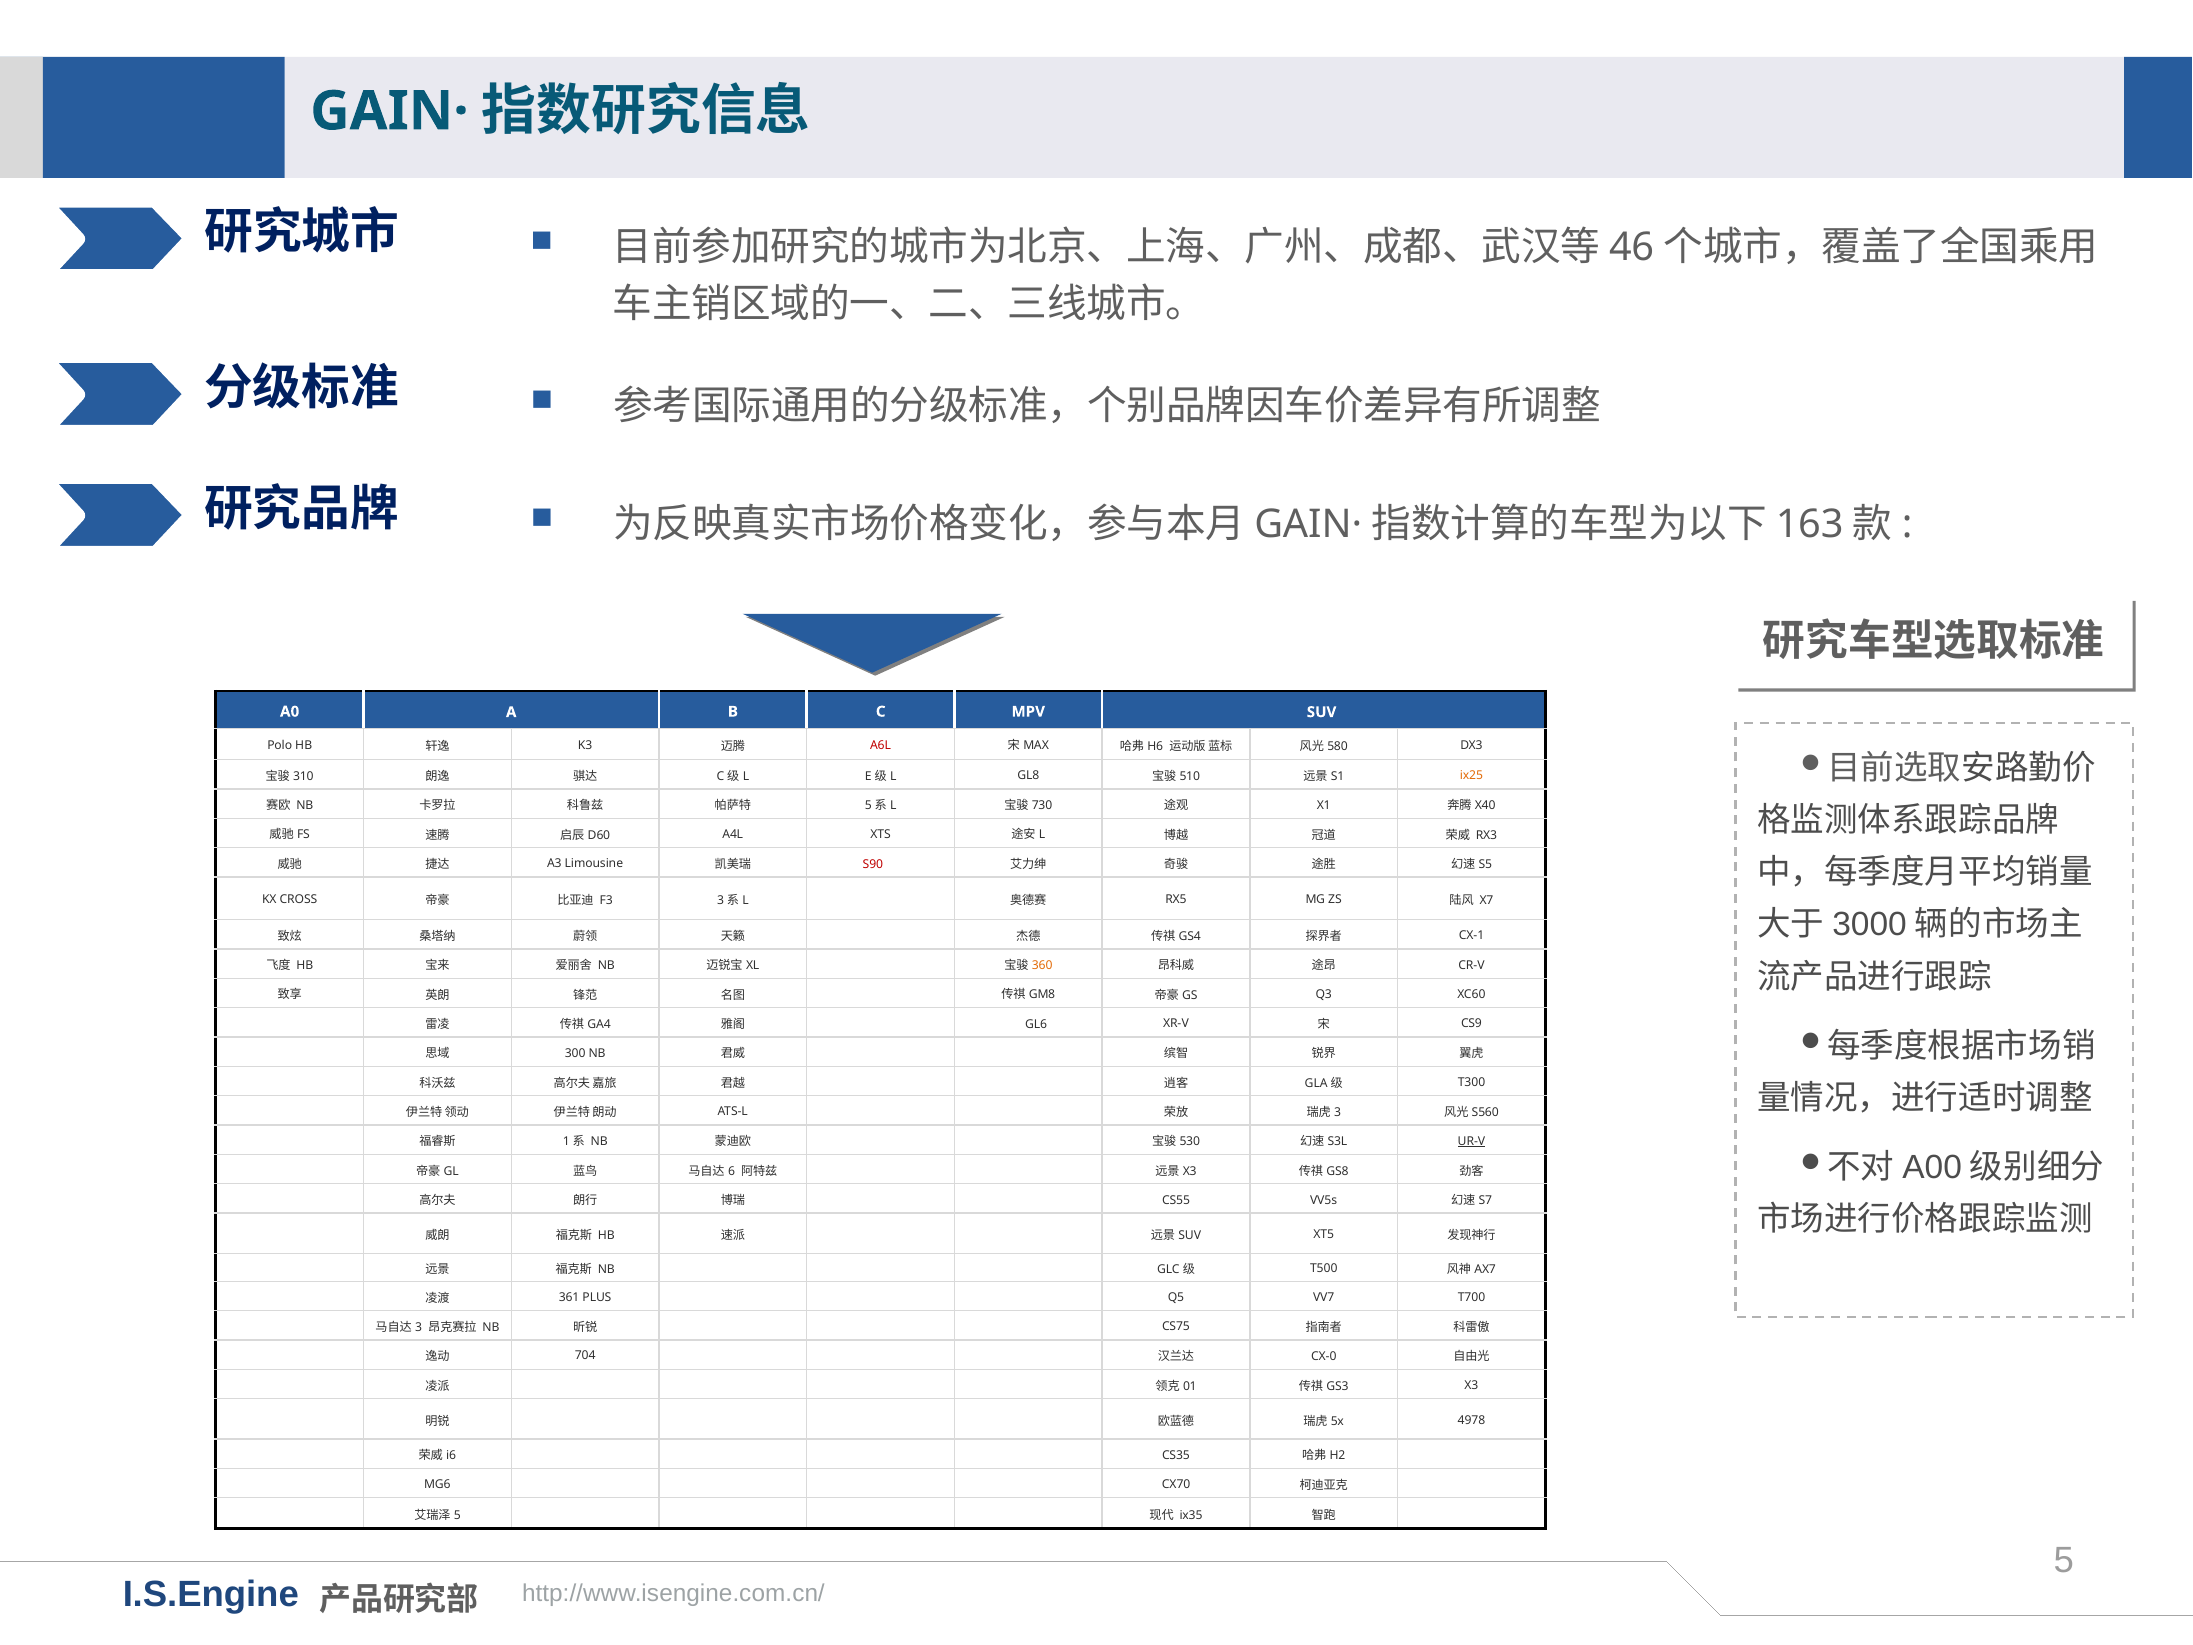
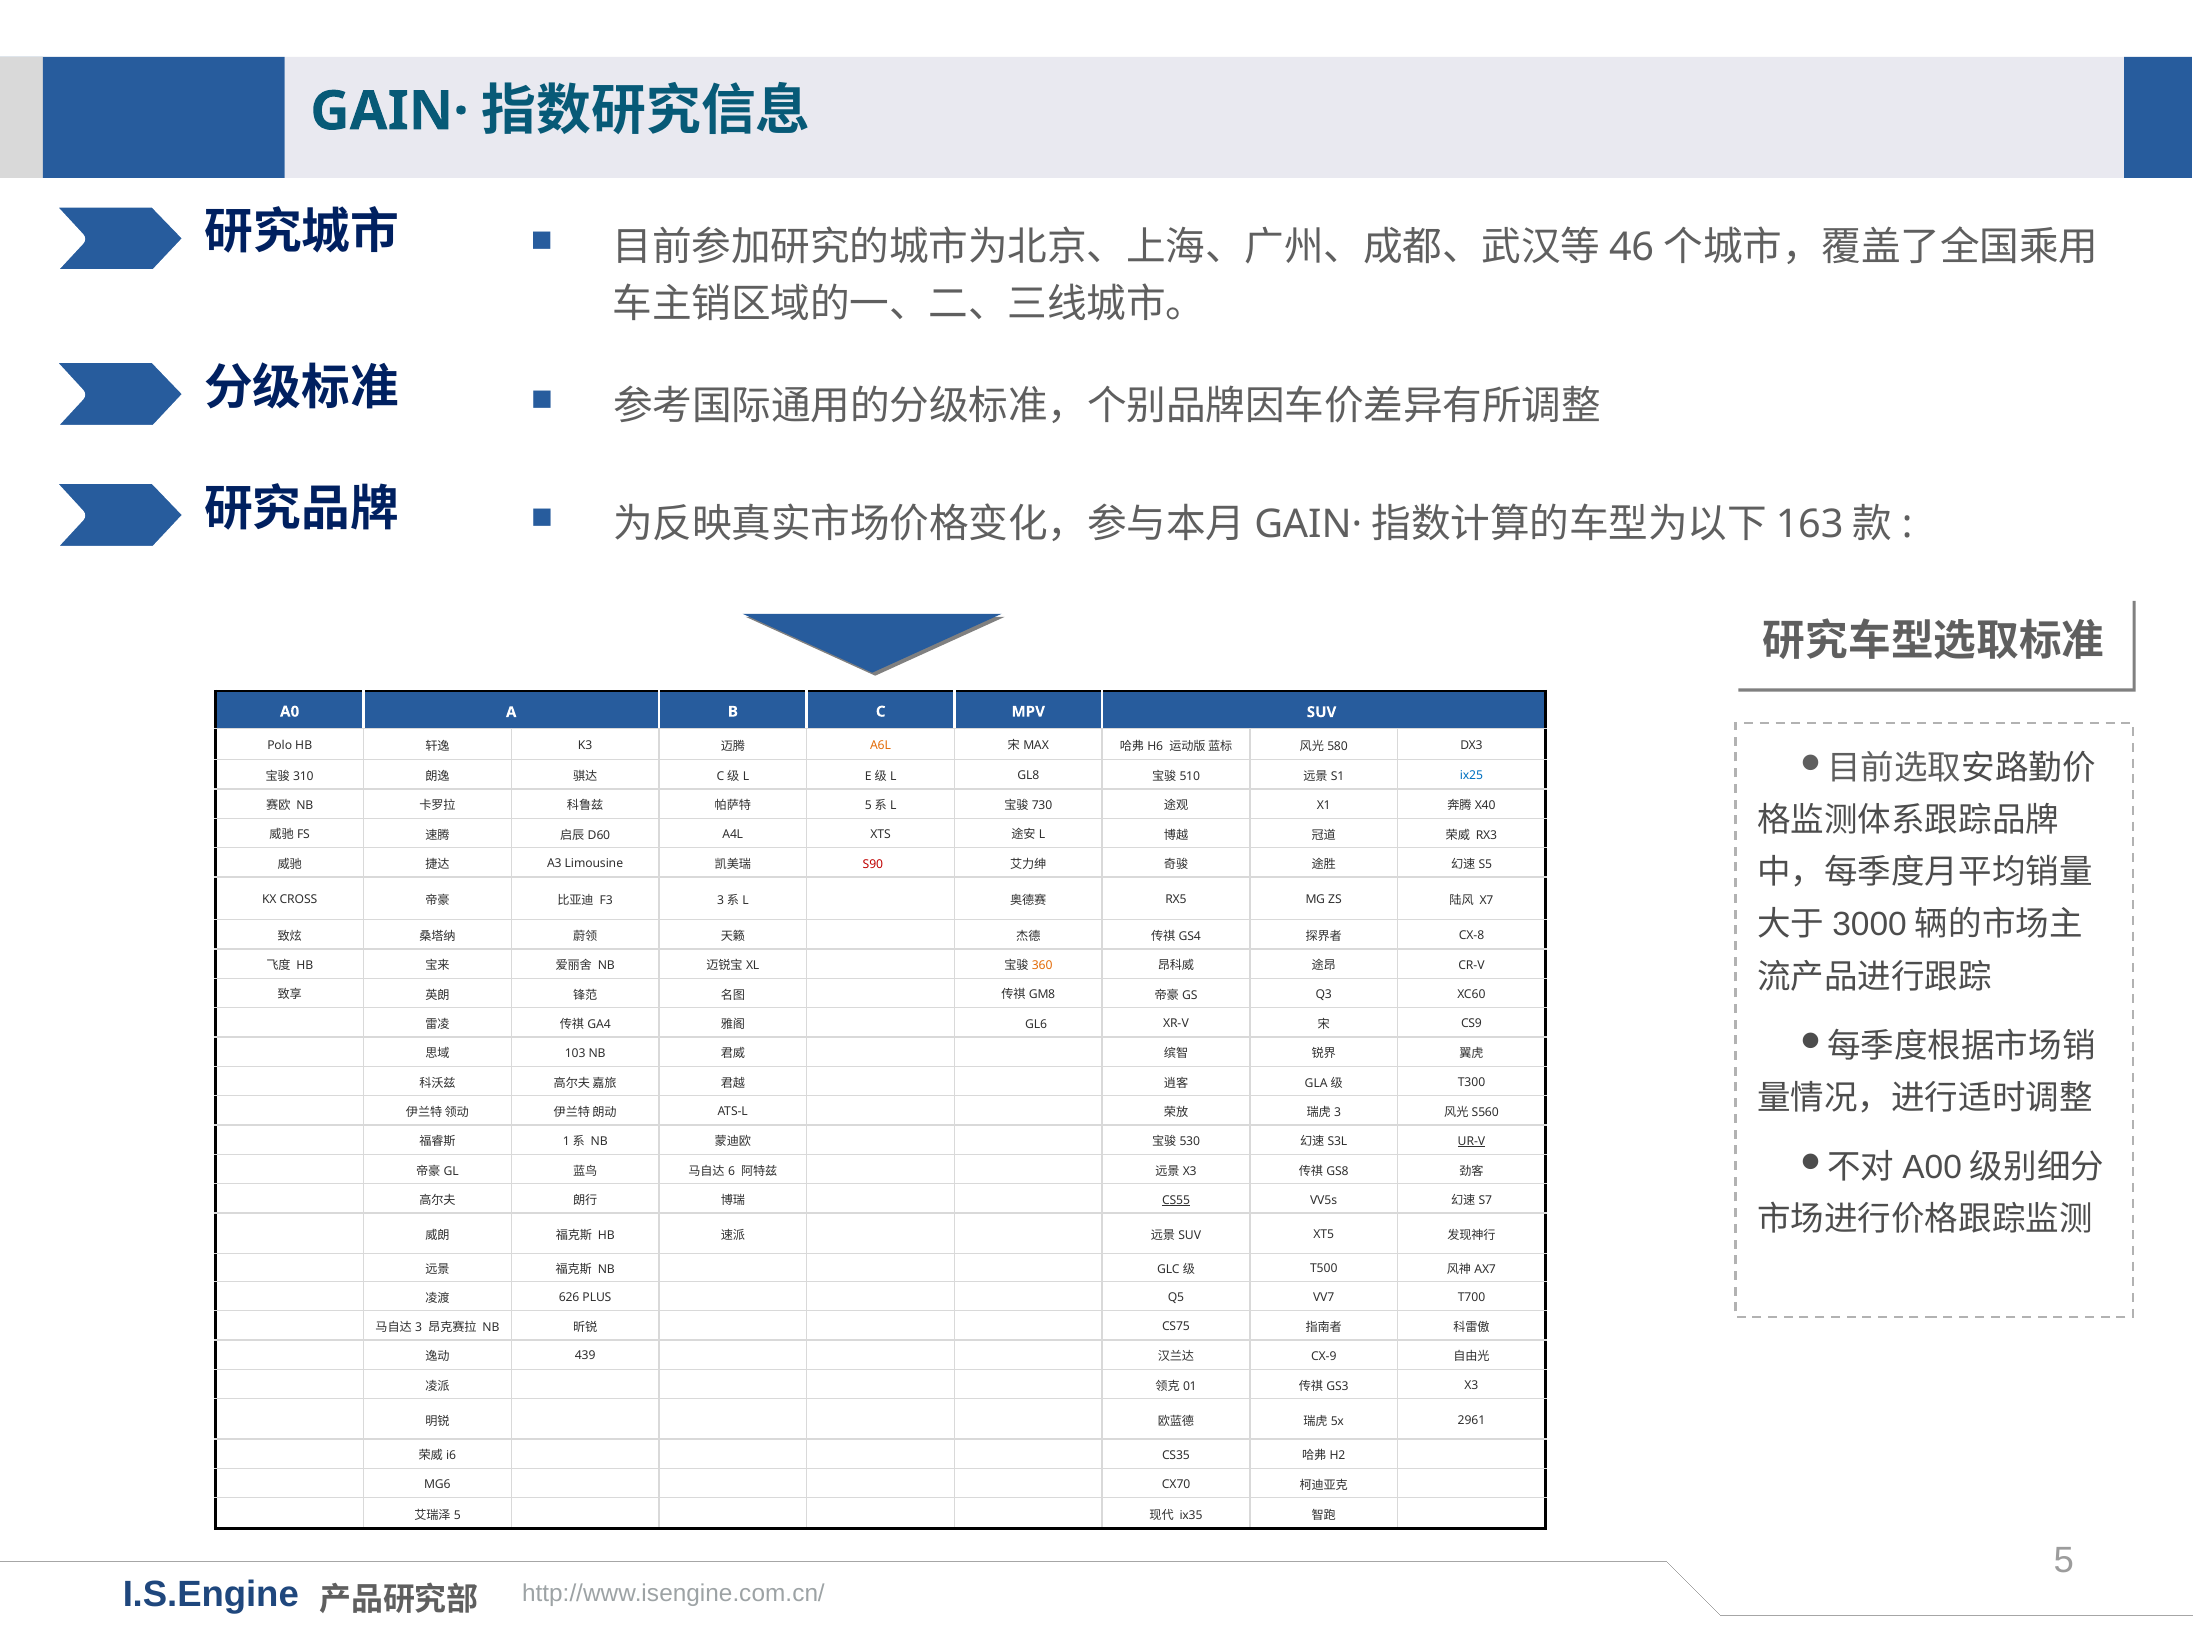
A6L colour: red -> orange
ix25 colour: orange -> blue
CX-1: CX-1 -> CX-8
300: 300 -> 103
CS55 underline: none -> present
361: 361 -> 626
704: 704 -> 439
CX-0: CX-0 -> CX-9
4978: 4978 -> 2961
